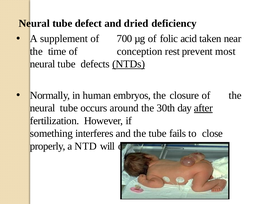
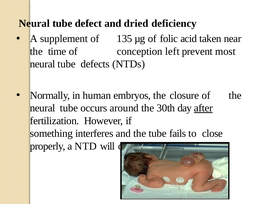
700: 700 -> 135
rest: rest -> left
NTDs underline: present -> none
